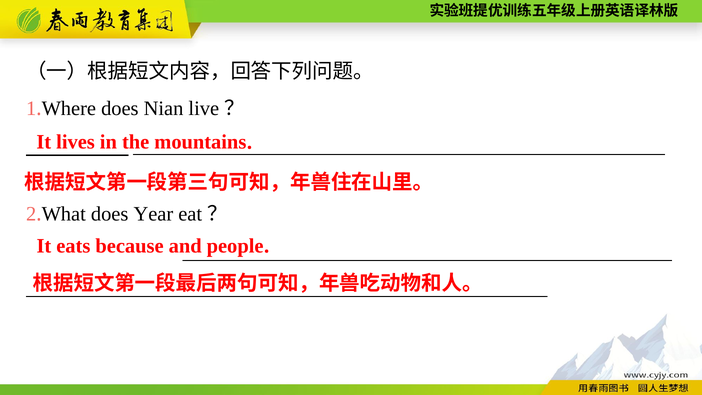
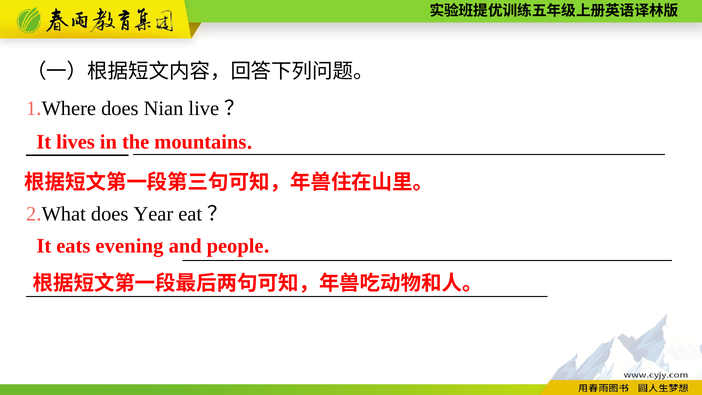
because: because -> evening
